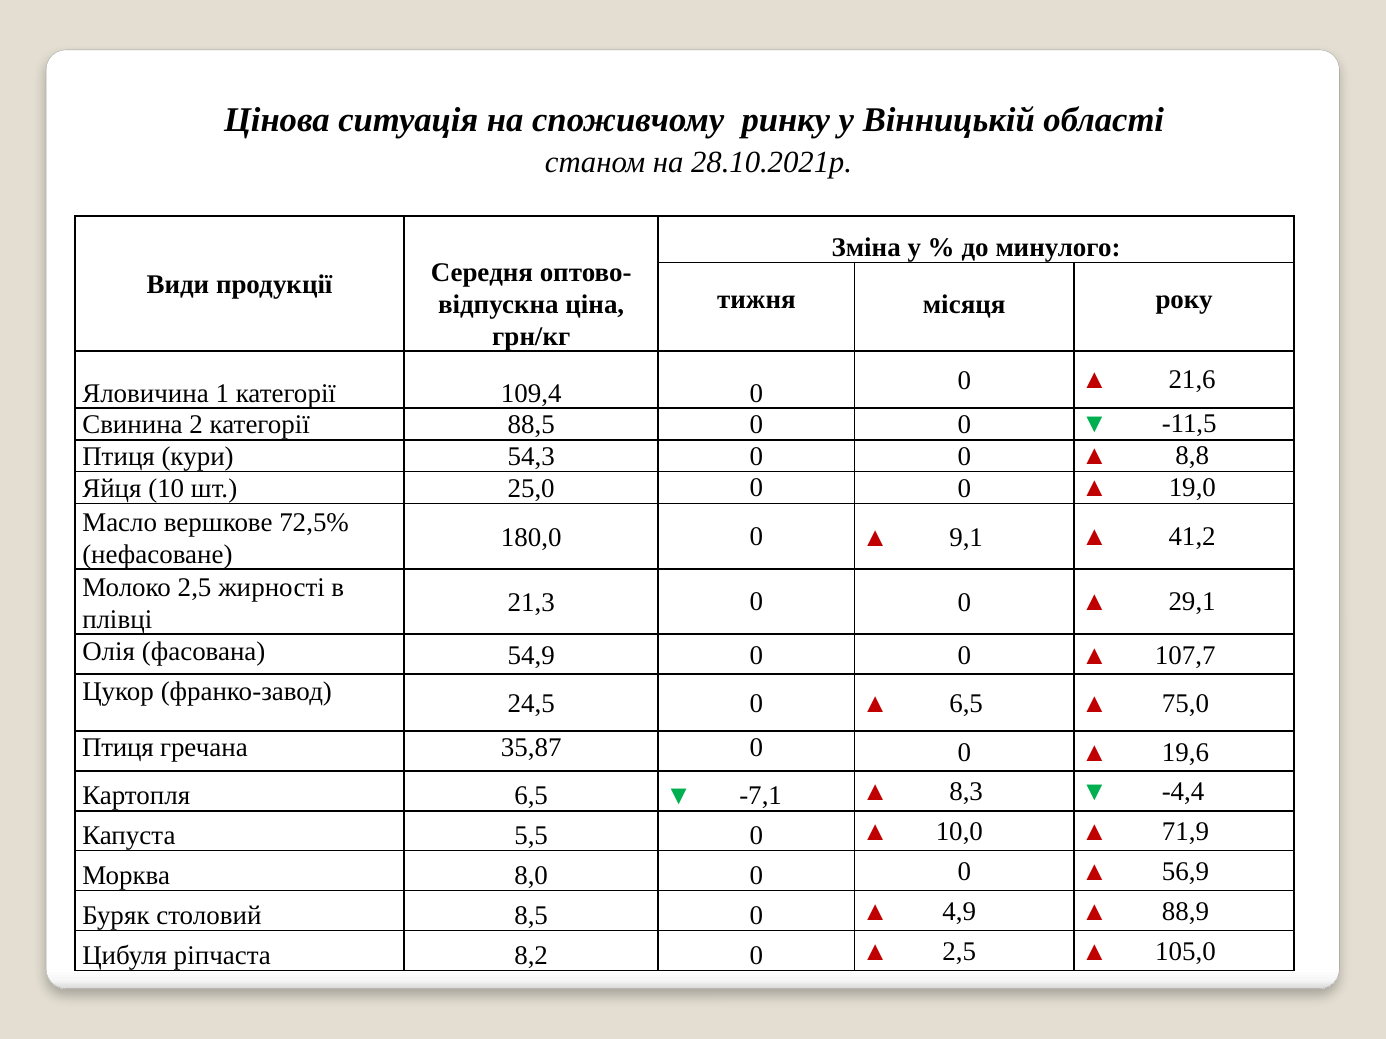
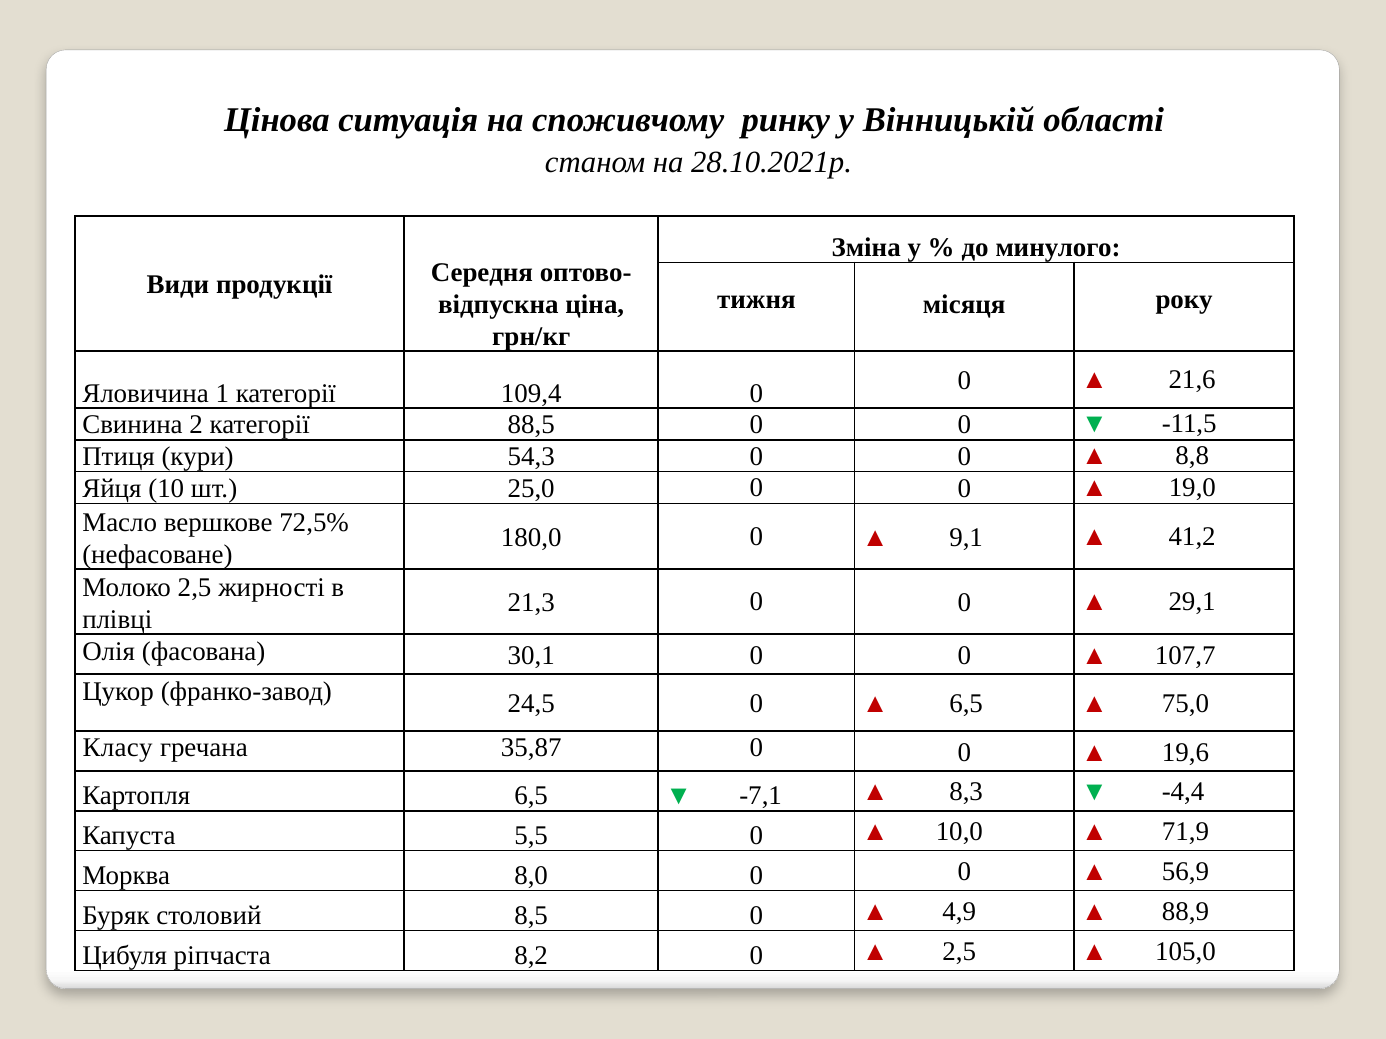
54,9: 54,9 -> 30,1
Птиця at (118, 748): Птиця -> Класу
